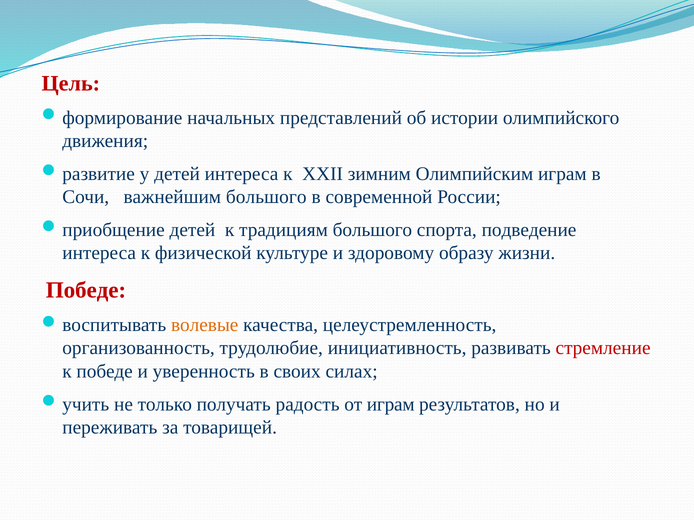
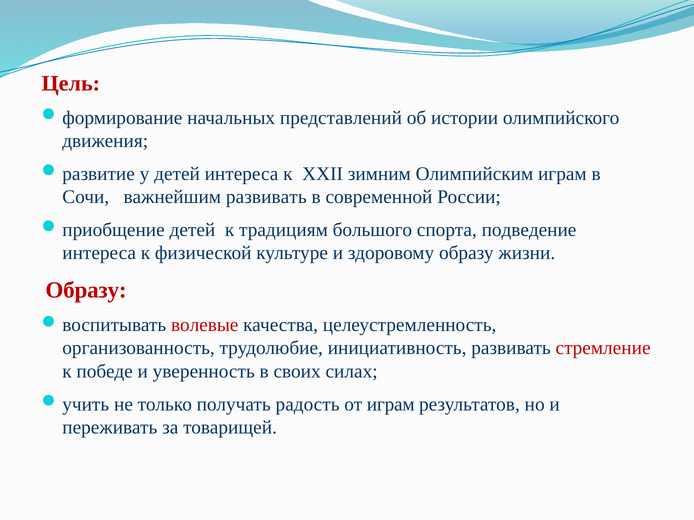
важнейшим большого: большого -> развивать
Победе at (86, 290): Победе -> Образу
волевые colour: orange -> red
